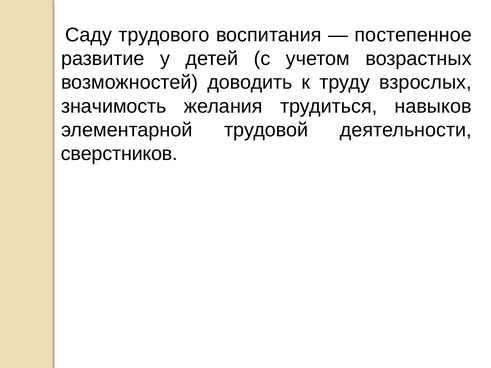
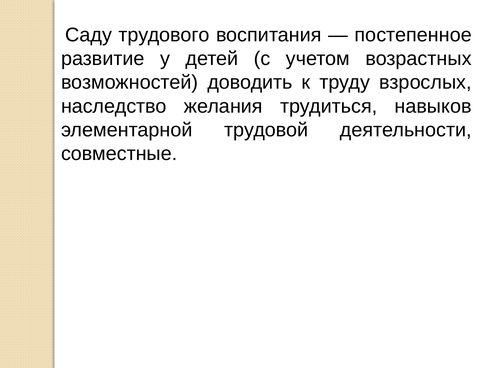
значимость: значимость -> наследство
сверстников: сверстников -> совместные
